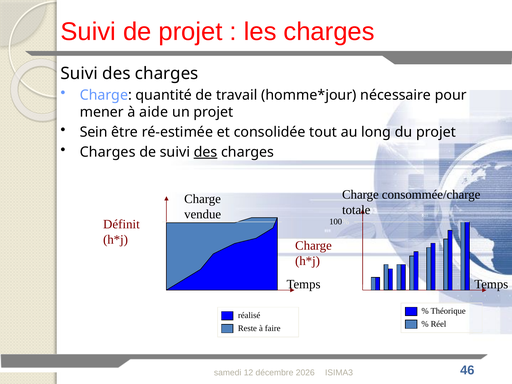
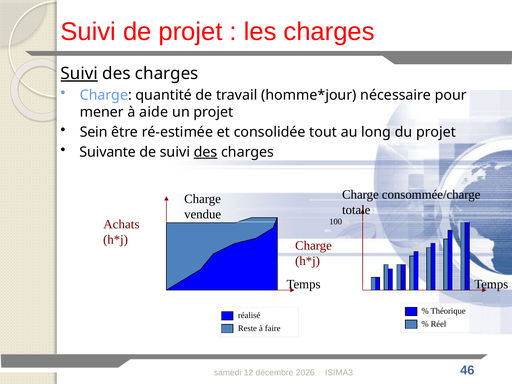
Suivi at (79, 74) underline: none -> present
Charges at (108, 152): Charges -> Suivante
Définit: Définit -> Achats
